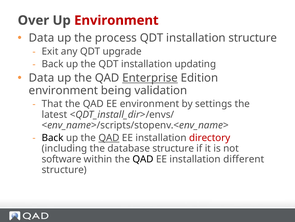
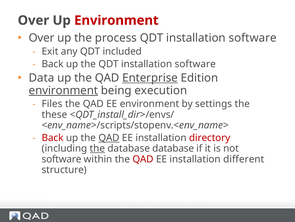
Data at (42, 38): Data -> Over
structure at (253, 38): structure -> software
upgrade: upgrade -> included
the QDT installation updating: updating -> software
environment at (63, 90) underline: none -> present
validation: validation -> execution
That: That -> Files
latest: latest -> these
Back at (53, 137) colour: black -> red
the at (97, 148) underline: none -> present
database structure: structure -> database
QAD at (143, 159) colour: black -> red
